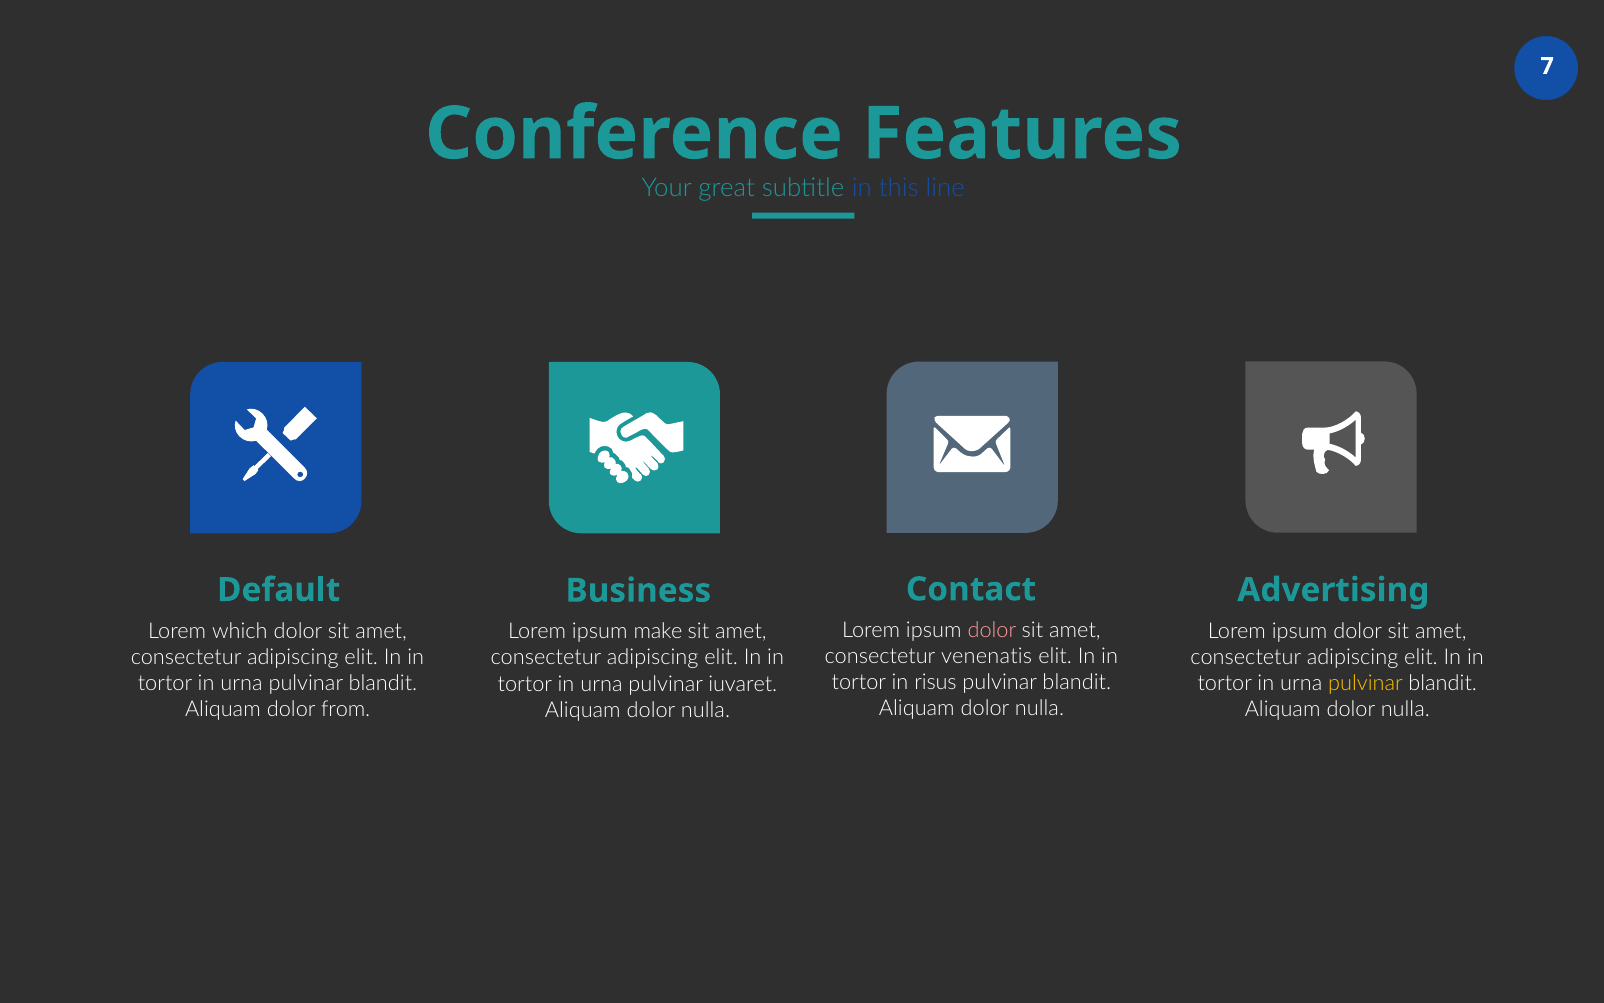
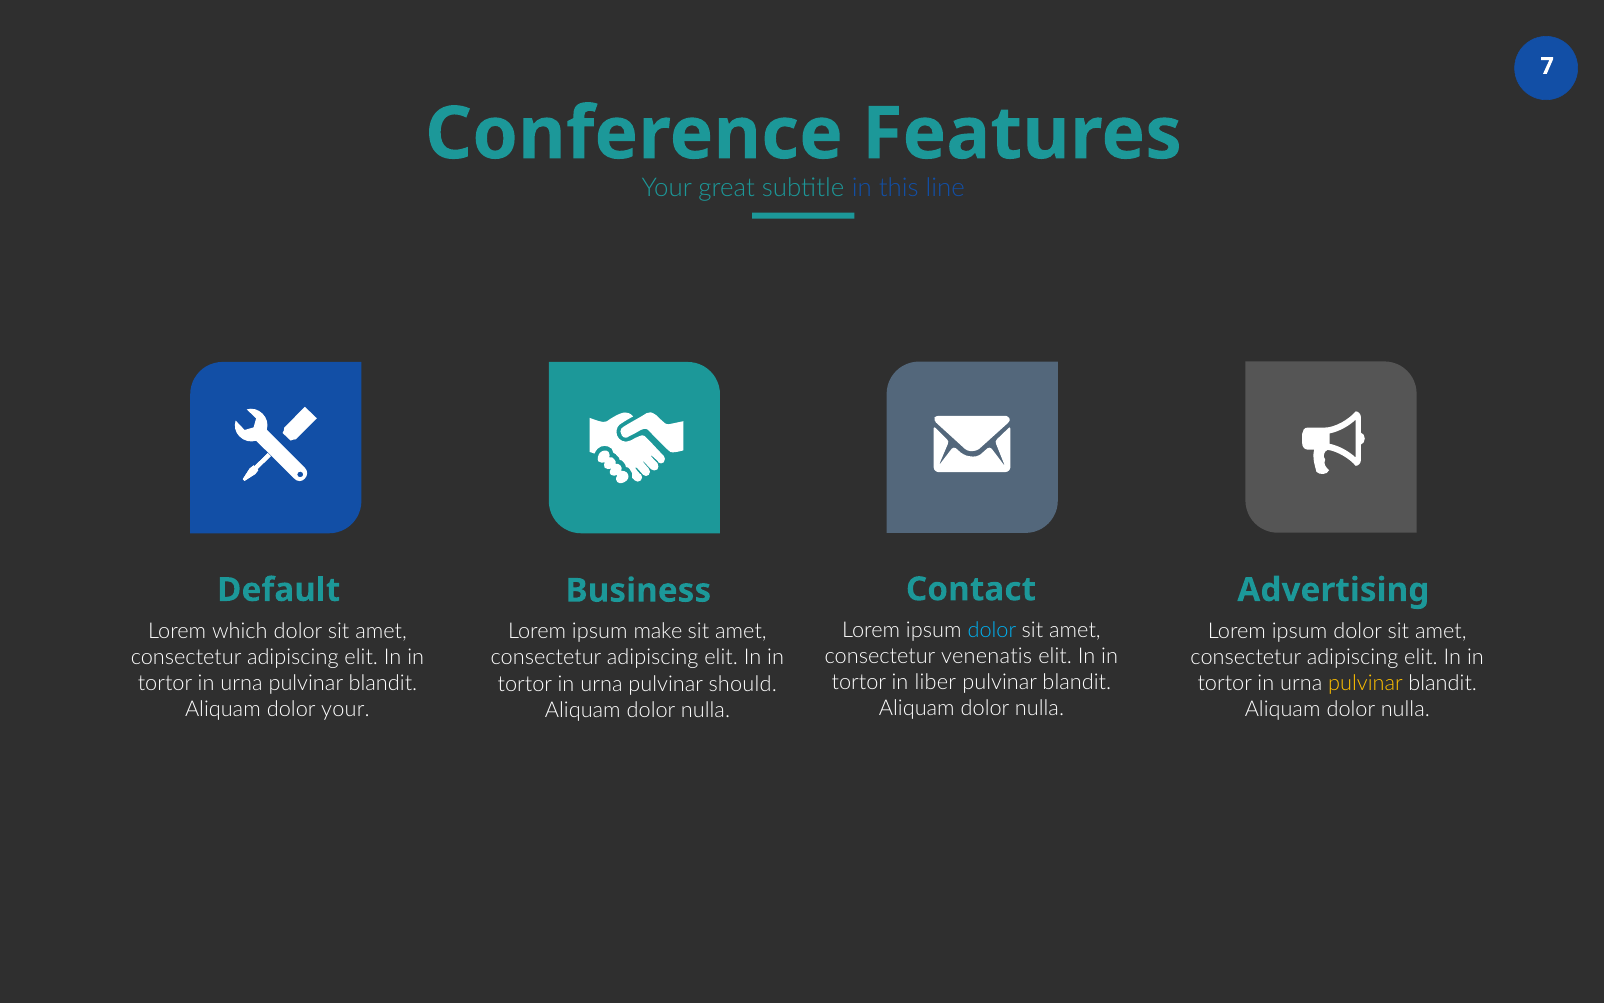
dolor at (992, 630) colour: pink -> light blue
risus: risus -> liber
iuvaret: iuvaret -> should
dolor from: from -> your
